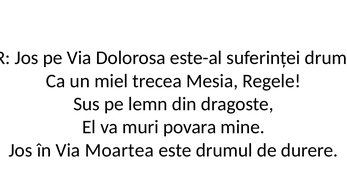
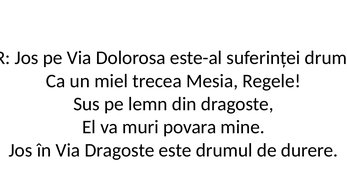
Via Moartea: Moartea -> Dragoste
